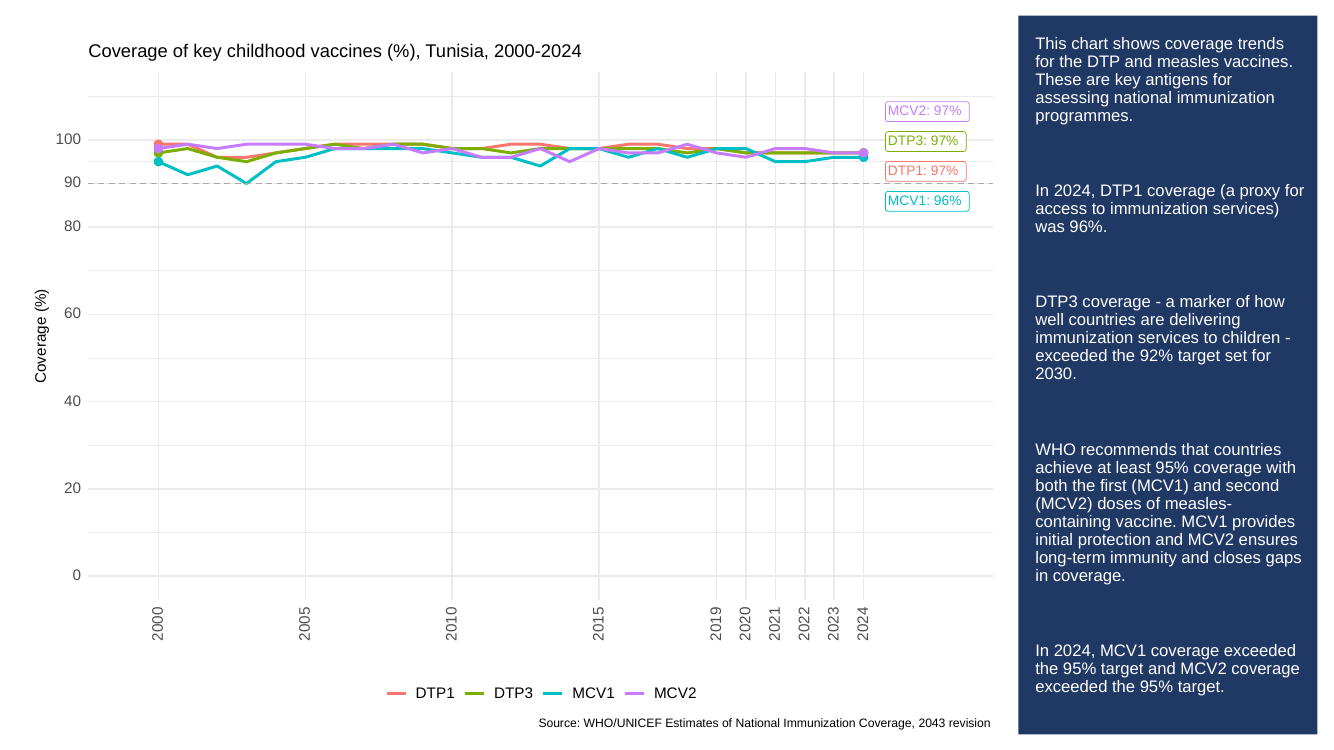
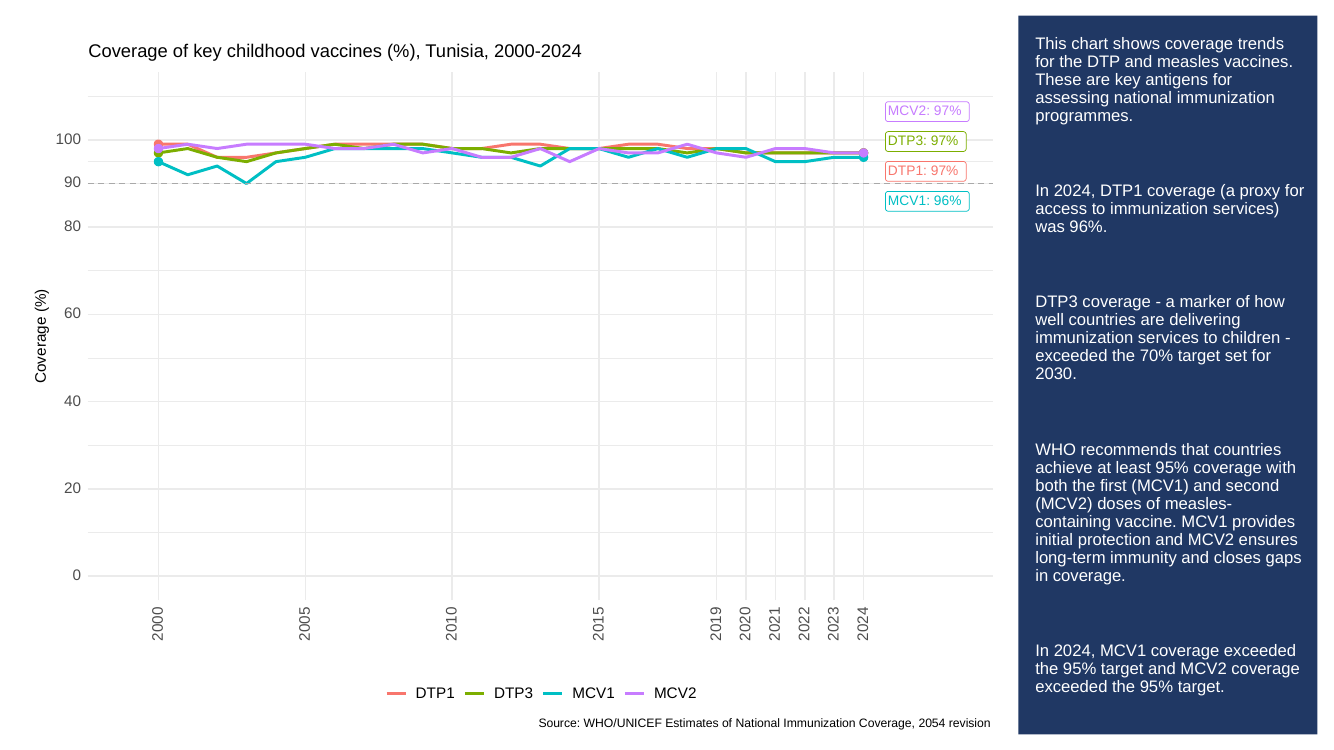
92%: 92% -> 70%
2043: 2043 -> 2054
